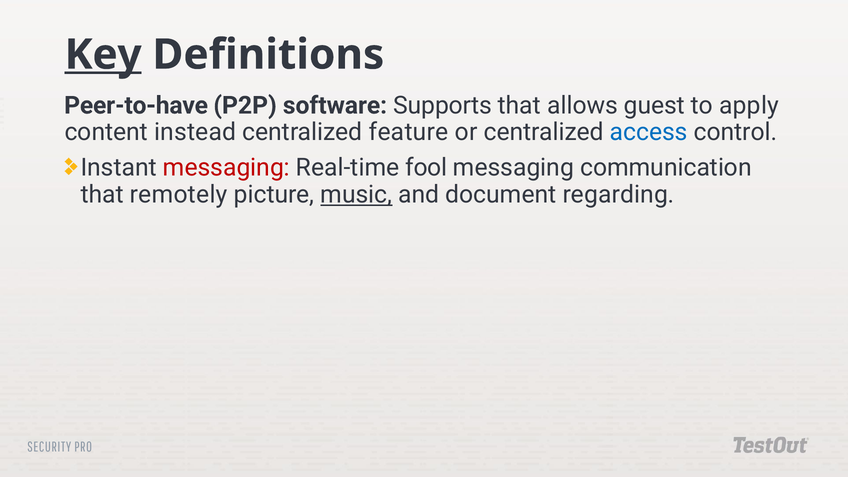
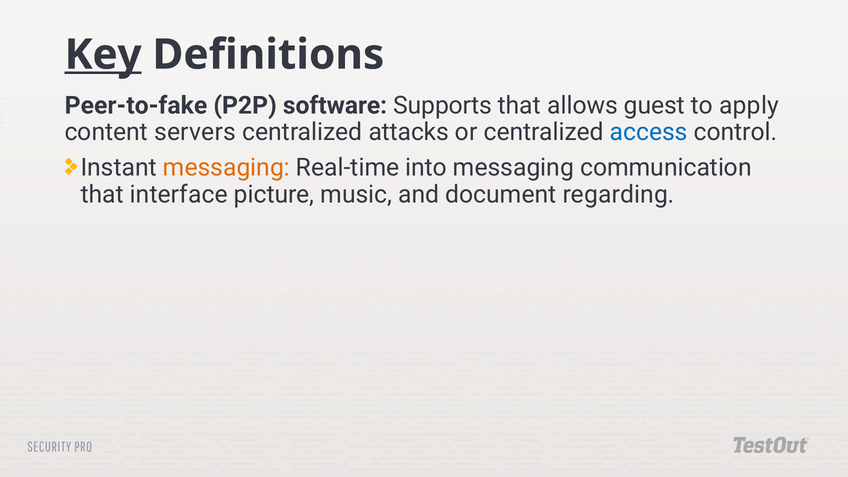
Peer-to-have: Peer-to-have -> Peer-to-fake
instead: instead -> servers
feature: feature -> attacks
messaging at (226, 168) colour: red -> orange
fool: fool -> into
remotely: remotely -> interface
music underline: present -> none
